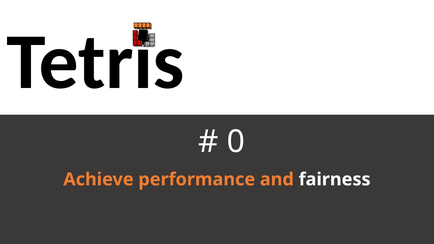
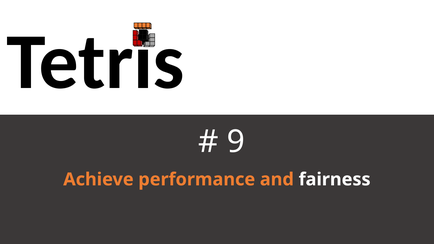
0: 0 -> 9
